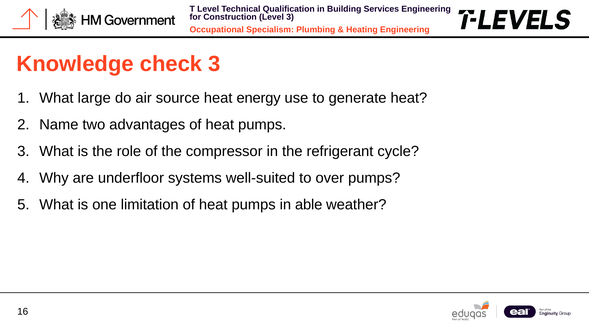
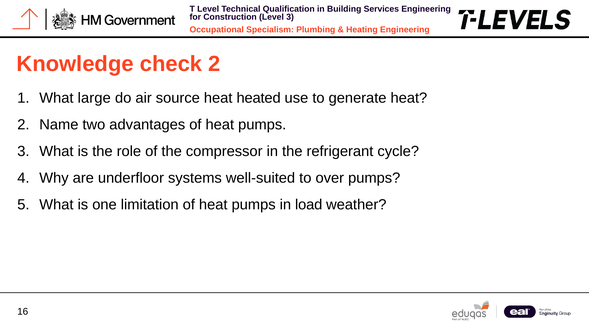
check 3: 3 -> 2
energy: energy -> heated
able: able -> load
